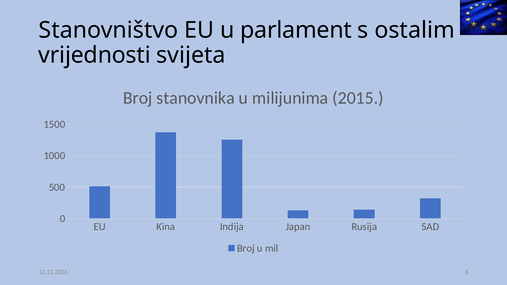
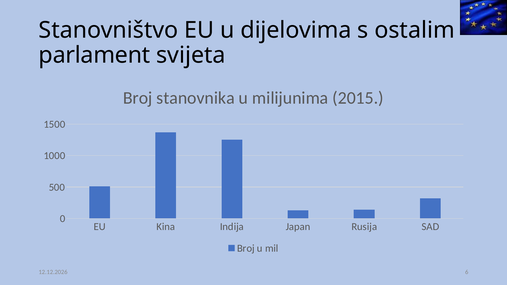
parlament: parlament -> dijelovima
vrijednosti: vrijednosti -> parlament
